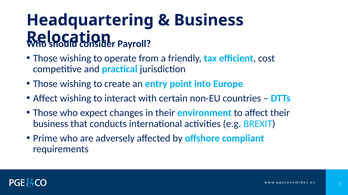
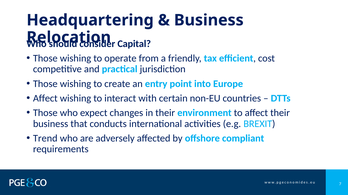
Payroll: Payroll -> Capital
Prime: Prime -> Trend
